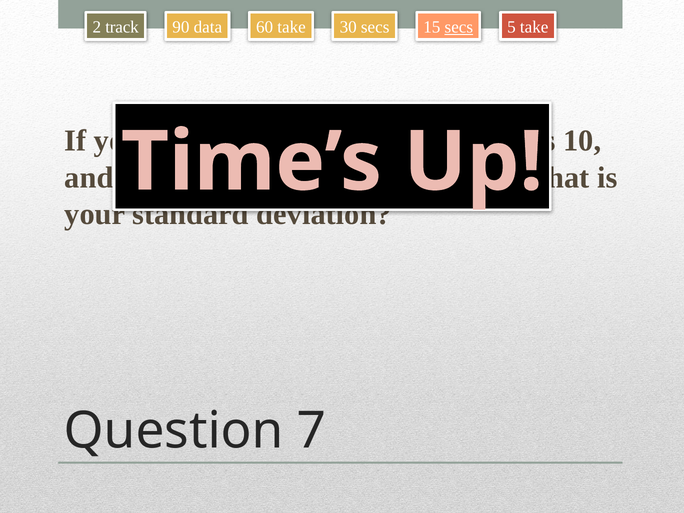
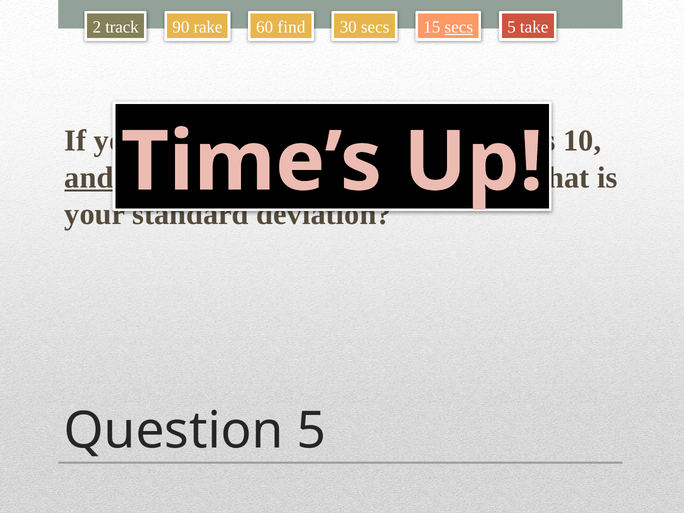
data: data -> rake
60 take: take -> find
and underline: none -> present
Question 7: 7 -> 5
